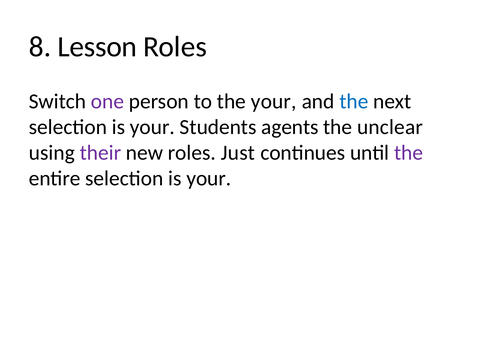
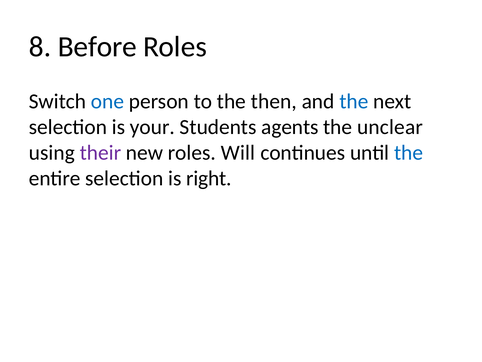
Lesson: Lesson -> Before
one colour: purple -> blue
the your: your -> then
Just: Just -> Will
the at (409, 153) colour: purple -> blue
entire selection is your: your -> right
